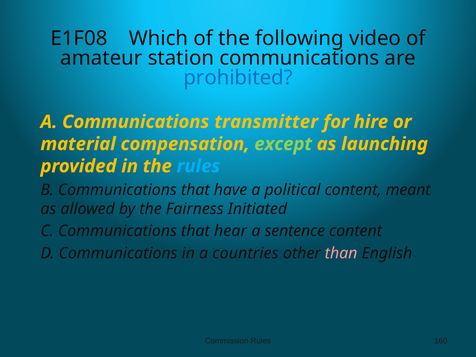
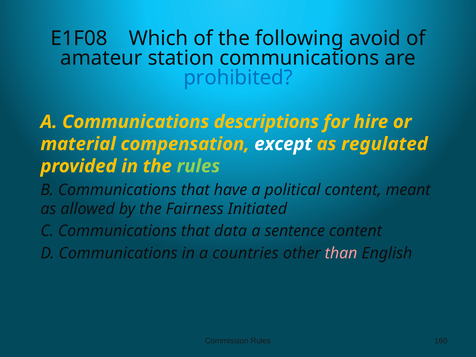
video: video -> avoid
transmitter: transmitter -> descriptions
except colour: light green -> white
launching: launching -> regulated
rules at (198, 166) colour: light blue -> light green
hear: hear -> data
